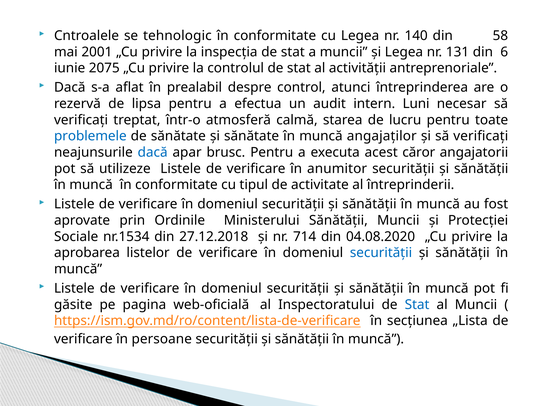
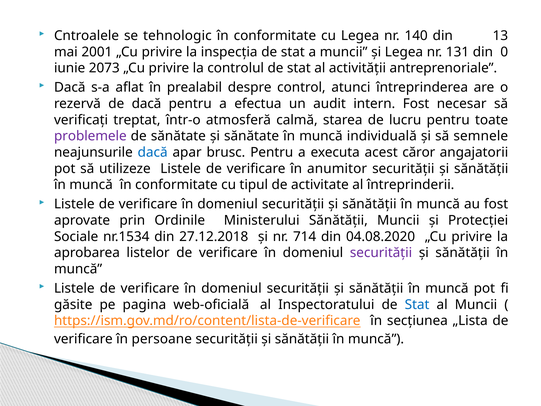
58: 58 -> 13
6: 6 -> 0
2075: 2075 -> 2073
de lipsa: lipsa -> dacă
intern Luni: Luni -> Fost
problemele colour: blue -> purple
angajaților: angajaților -> individuală
și să verificați: verificați -> semnele
securității at (381, 253) colour: blue -> purple
